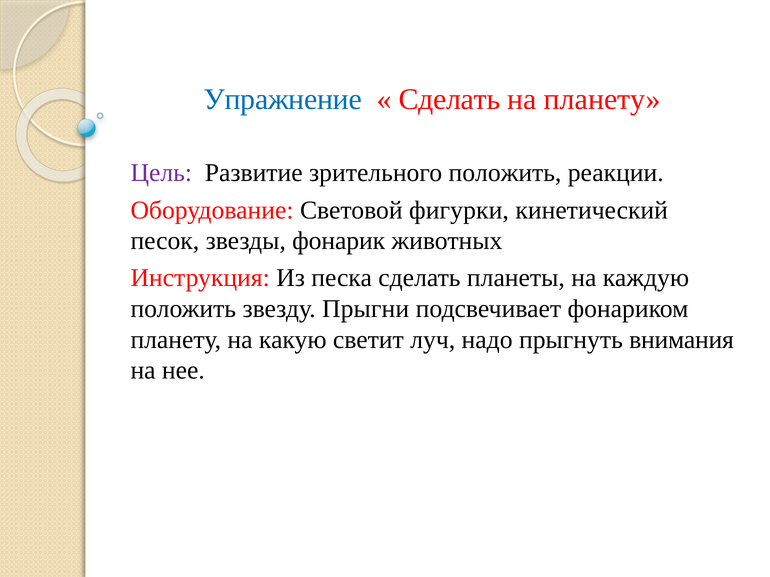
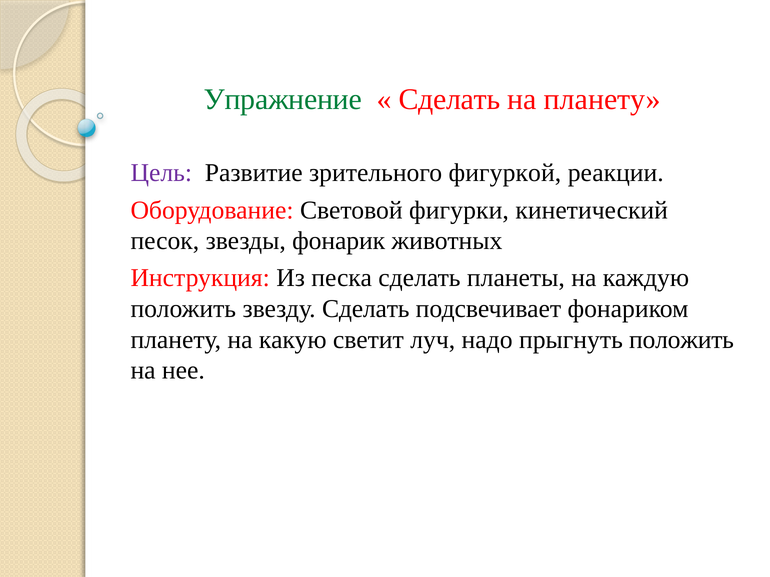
Упражнение colour: blue -> green
зрительного положить: положить -> фигуркой
звезду Прыгни: Прыгни -> Сделать
прыгнуть внимания: внимания -> положить
